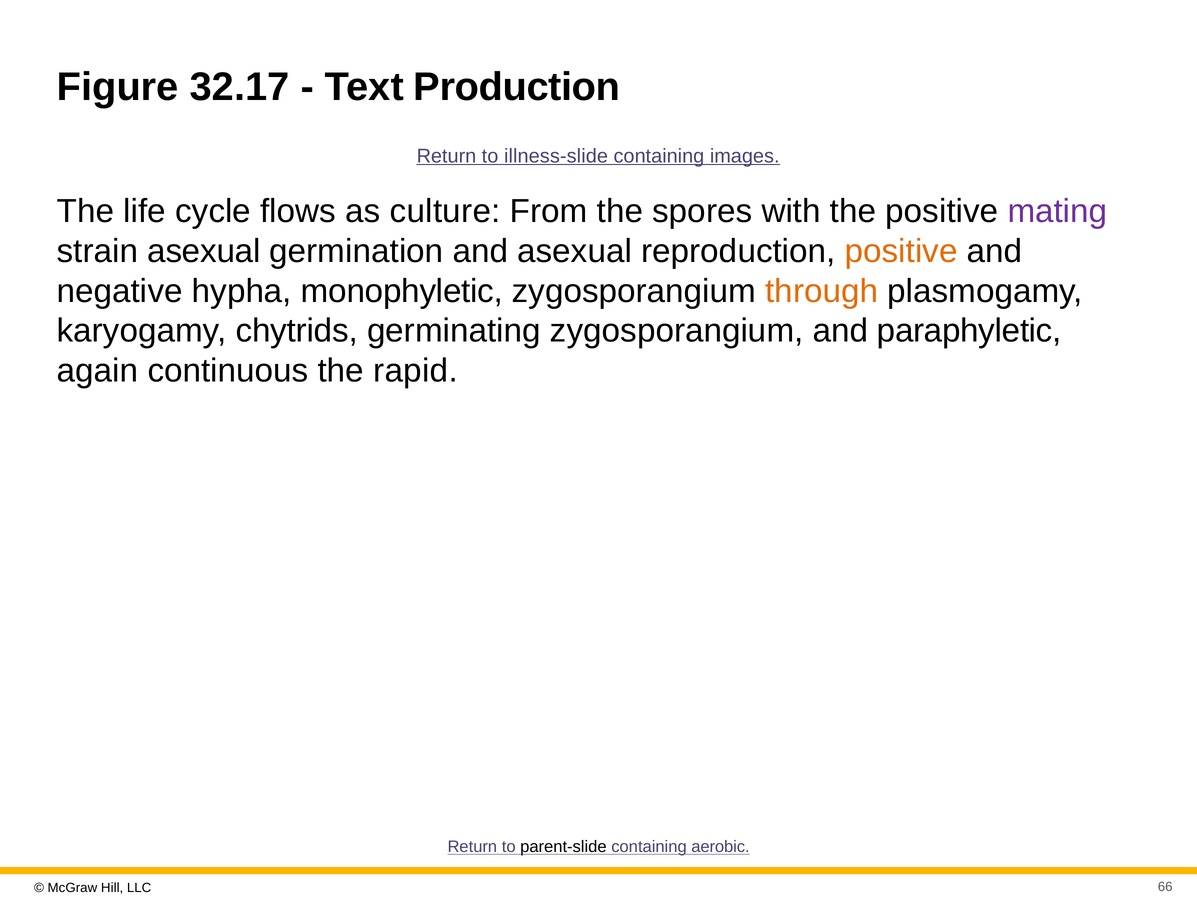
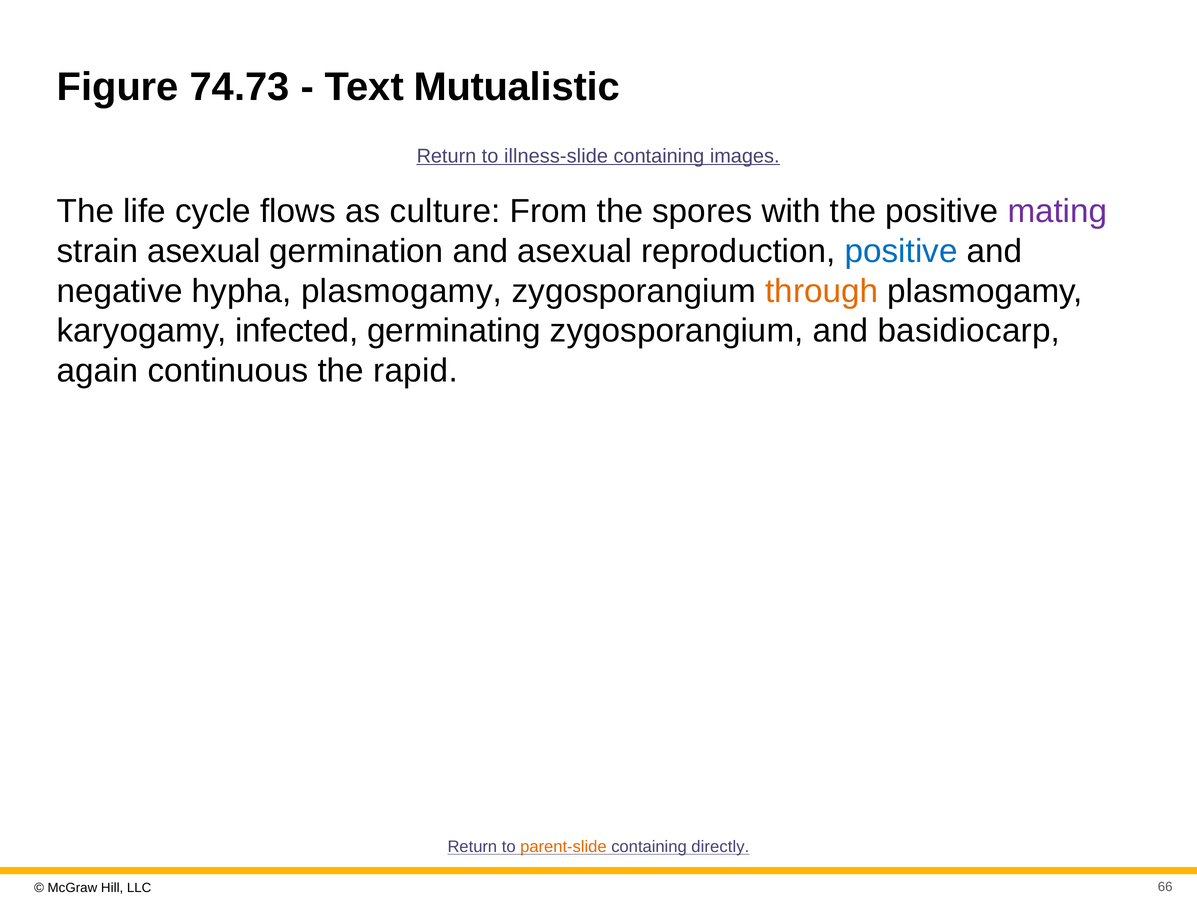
32.17: 32.17 -> 74.73
Production: Production -> Mutualistic
positive at (901, 251) colour: orange -> blue
hypha monophyletic: monophyletic -> plasmogamy
chytrids: chytrids -> infected
paraphyletic: paraphyletic -> basidiocarp
parent-slide colour: black -> orange
aerobic: aerobic -> directly
